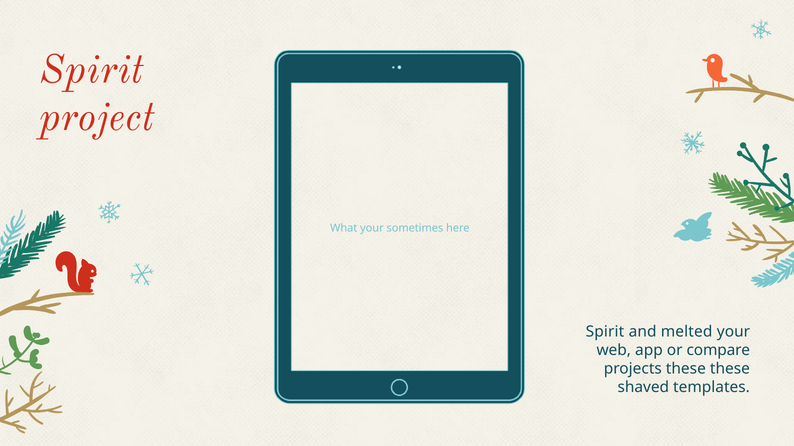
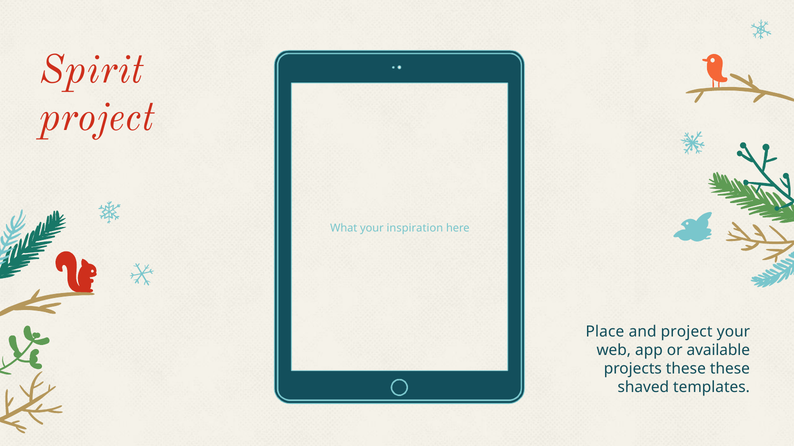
sometimes: sometimes -> inspiration
Spirit at (605, 332): Spirit -> Place
and melted: melted -> project
compare: compare -> available
